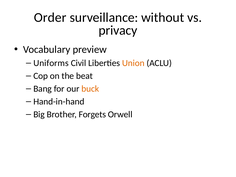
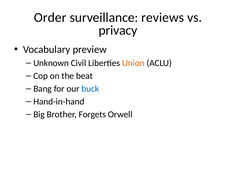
without: without -> reviews
Uniforms: Uniforms -> Unknown
buck colour: orange -> blue
